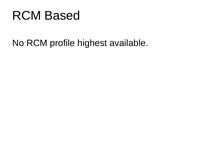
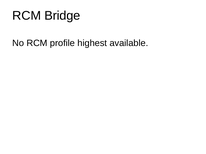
Based: Based -> Bridge
